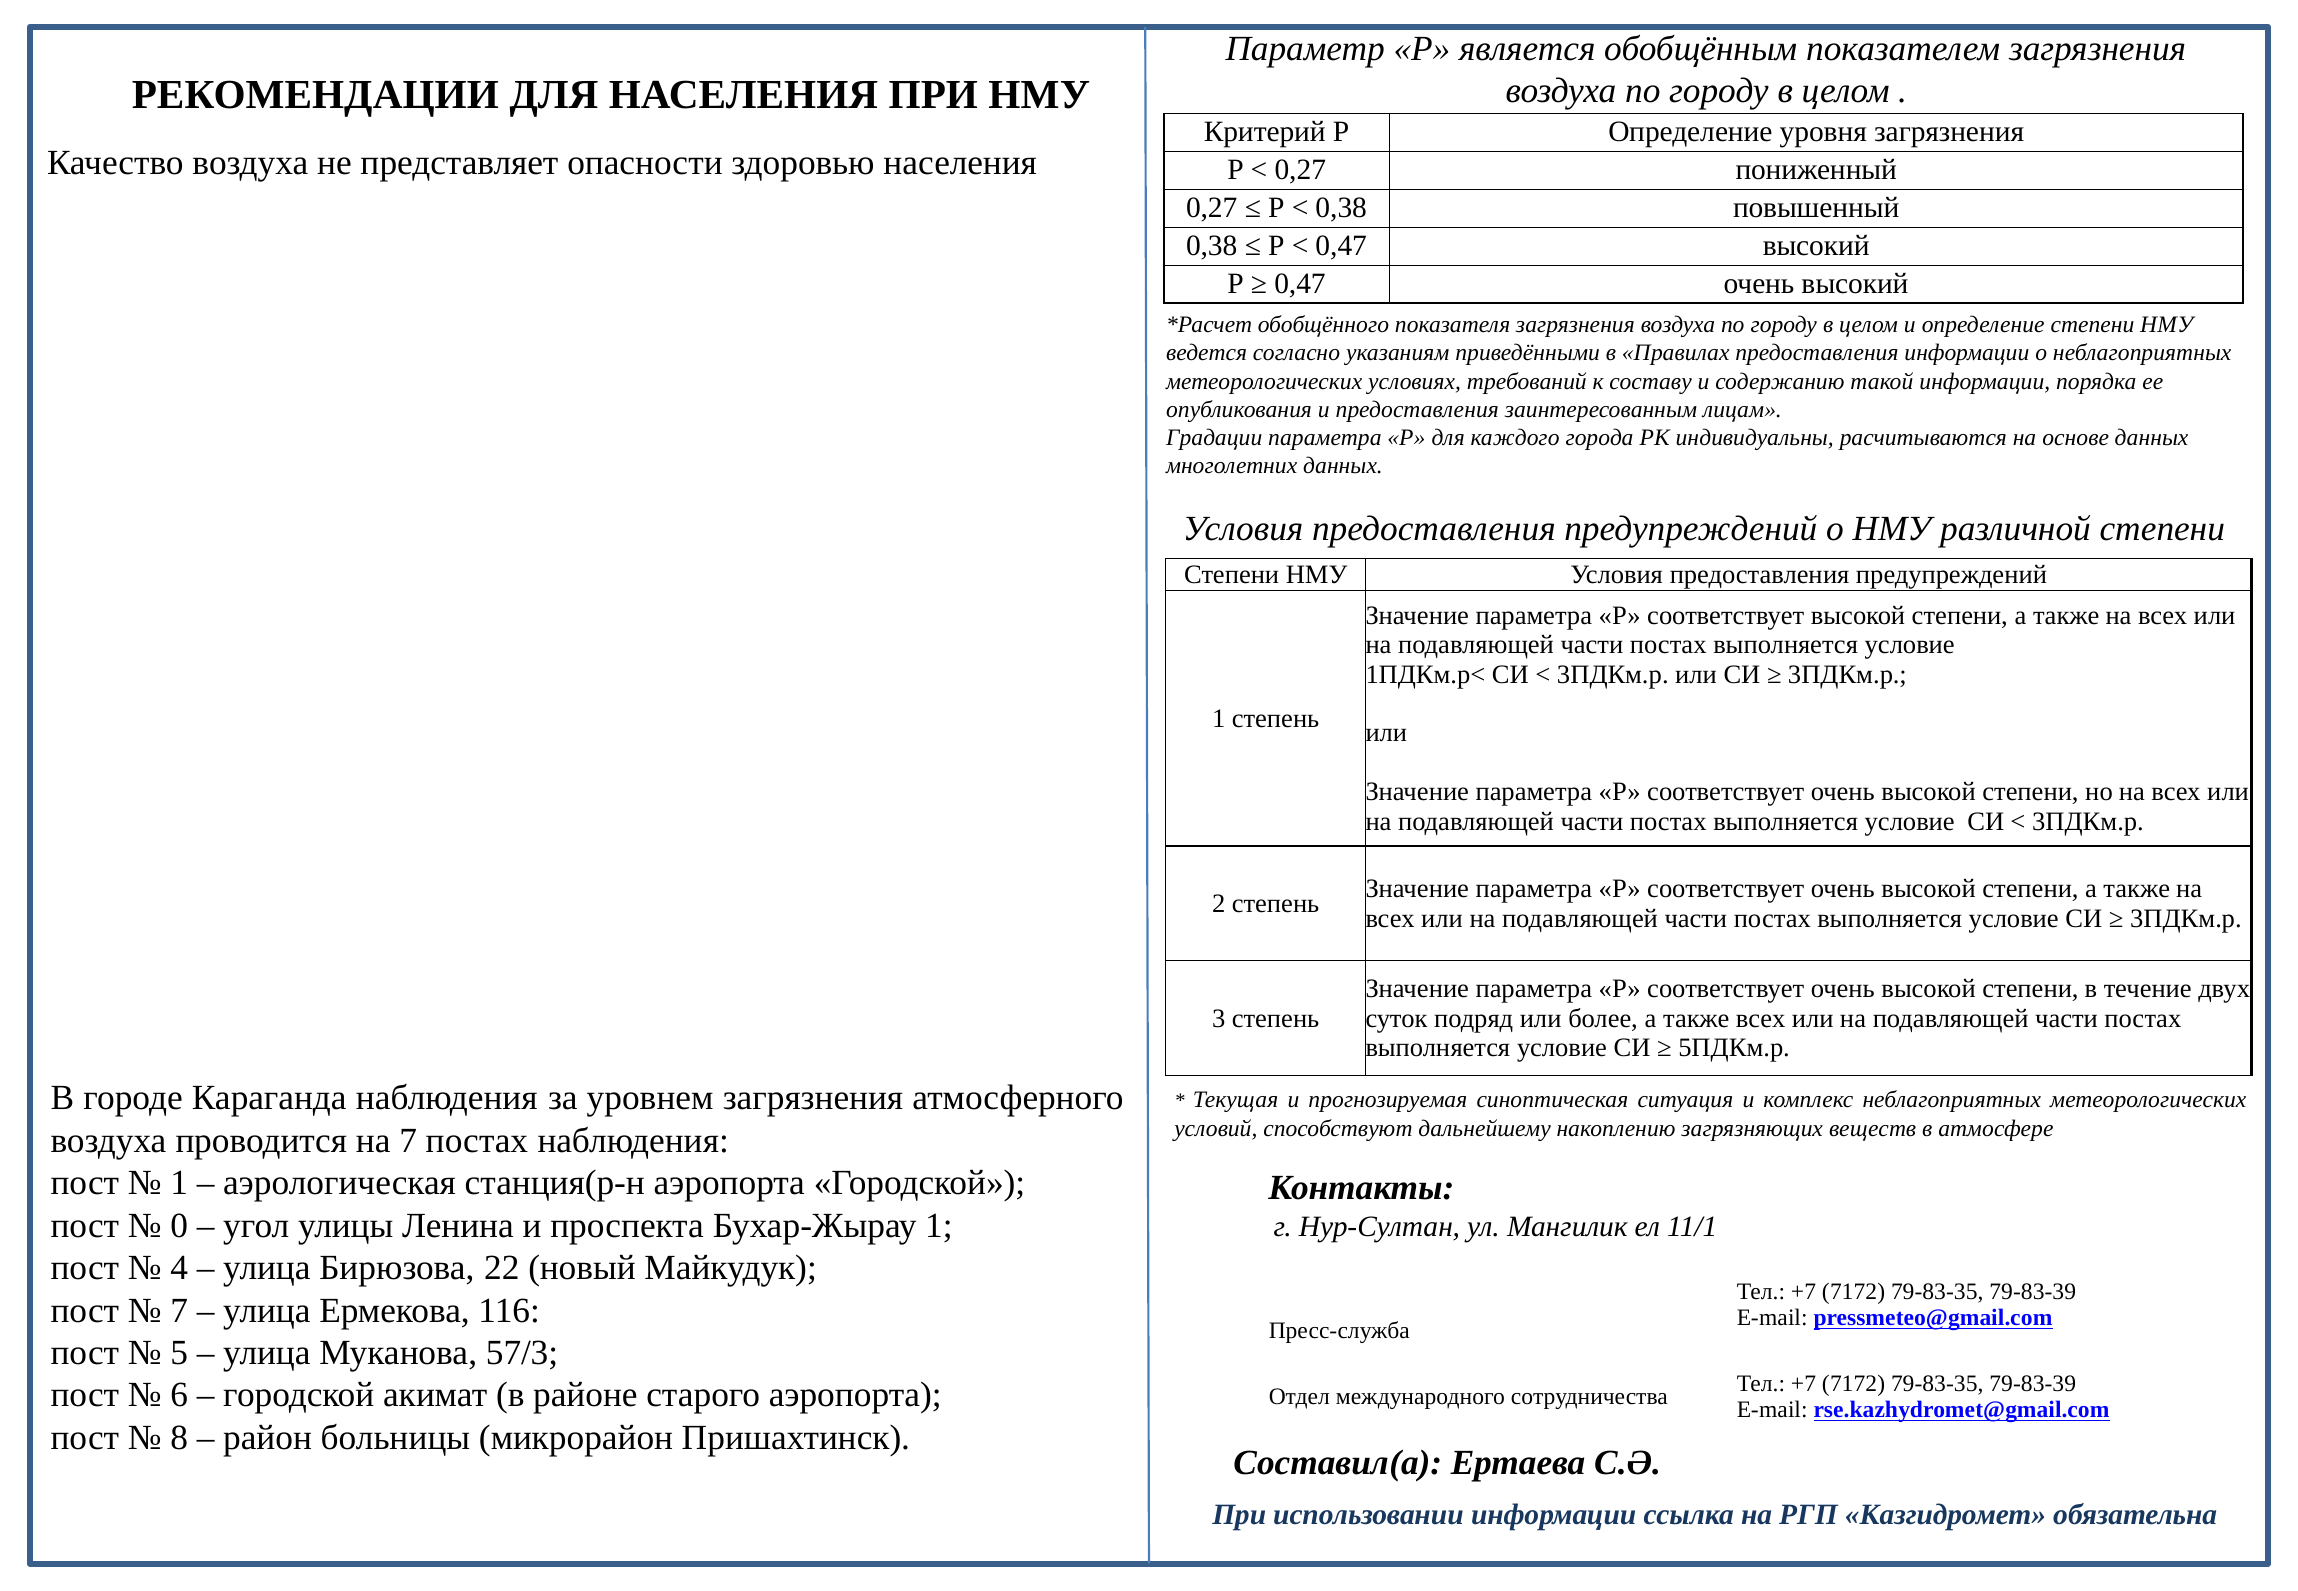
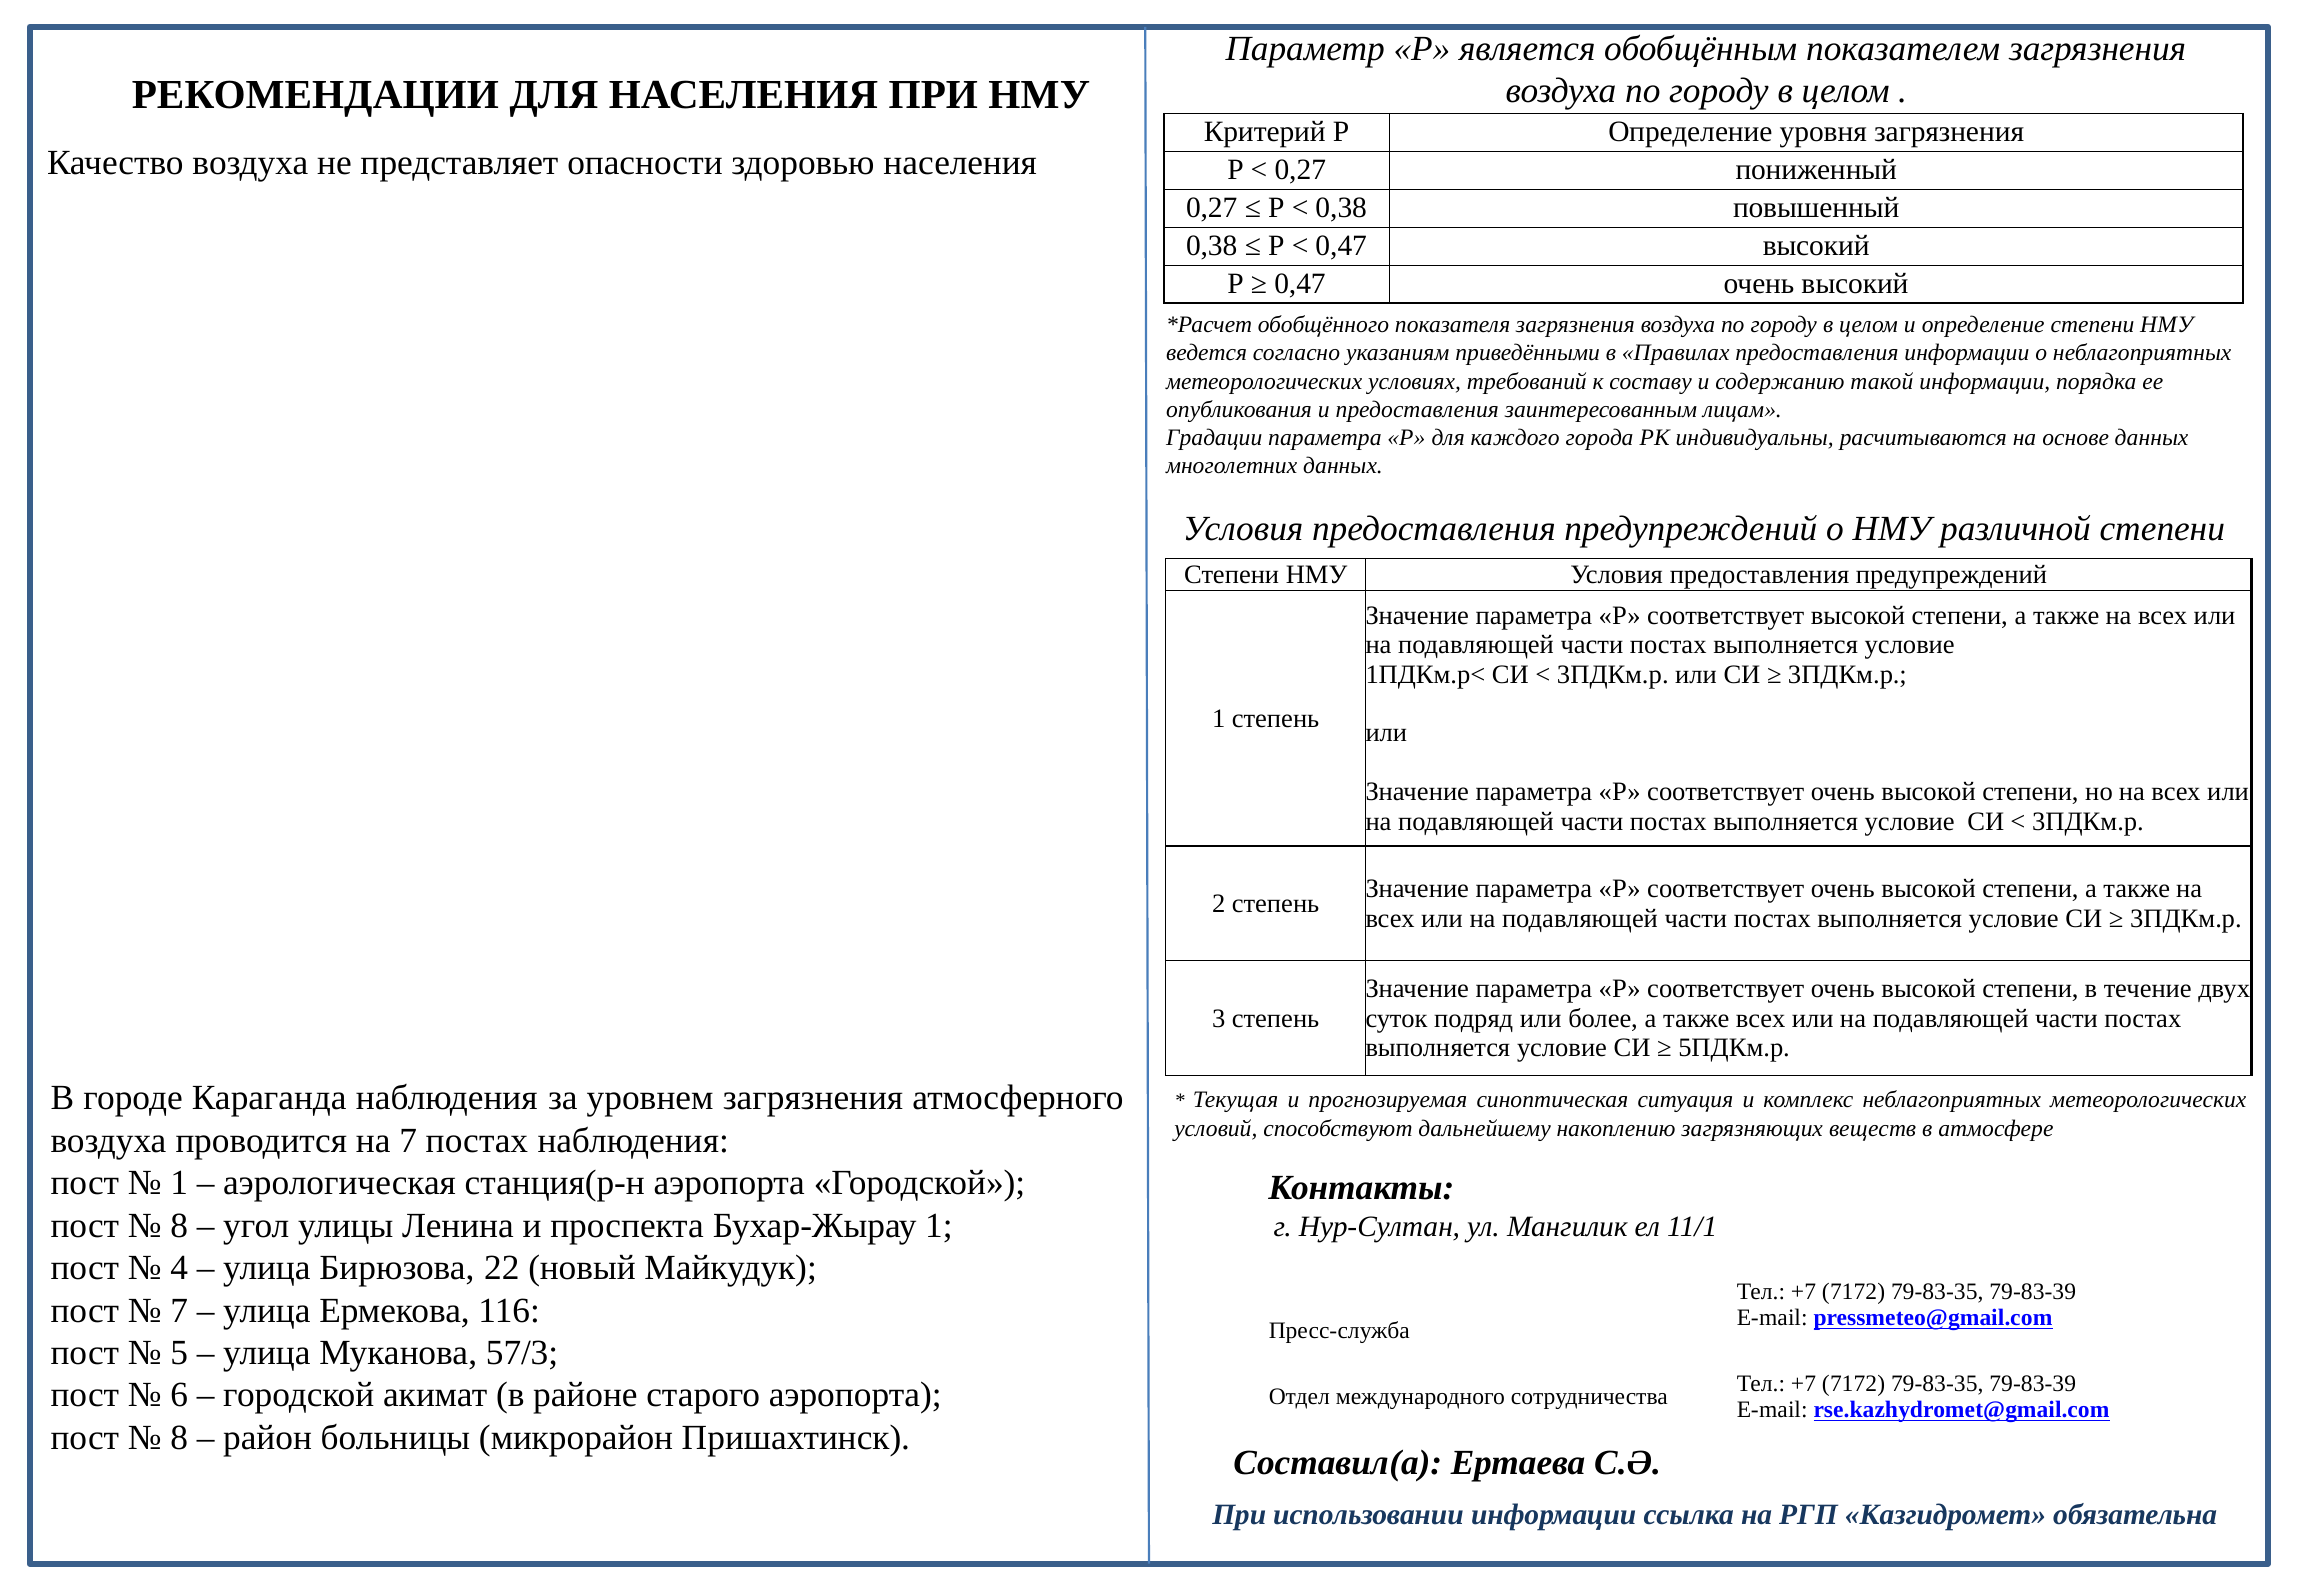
0 at (179, 1225): 0 -> 8
